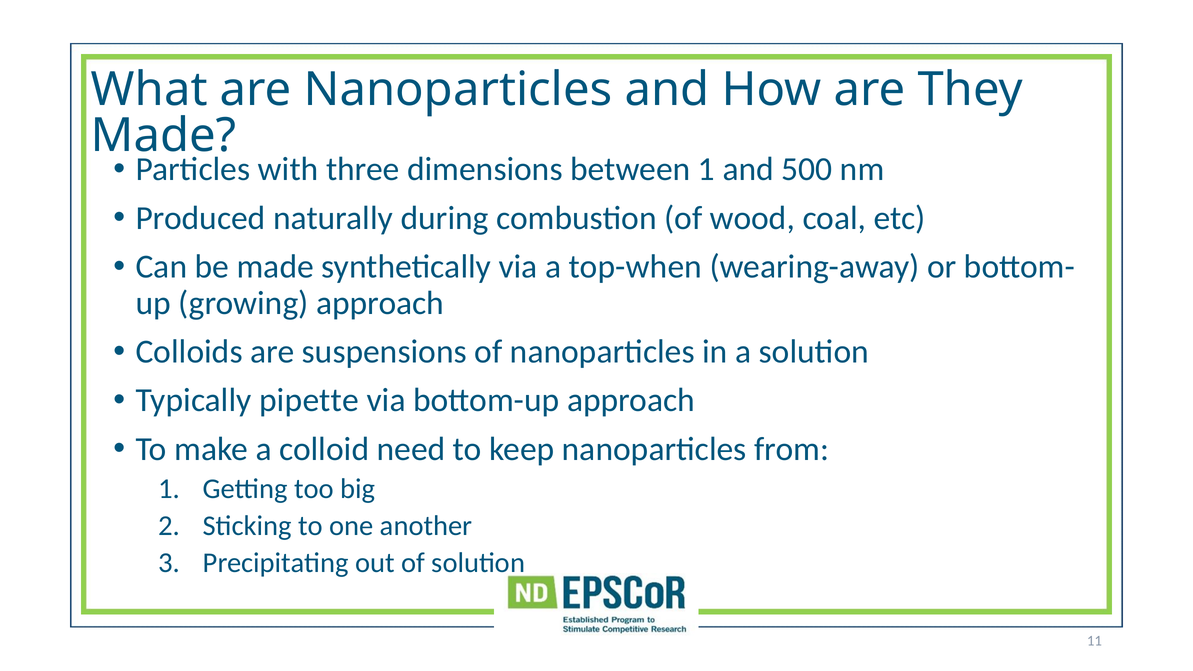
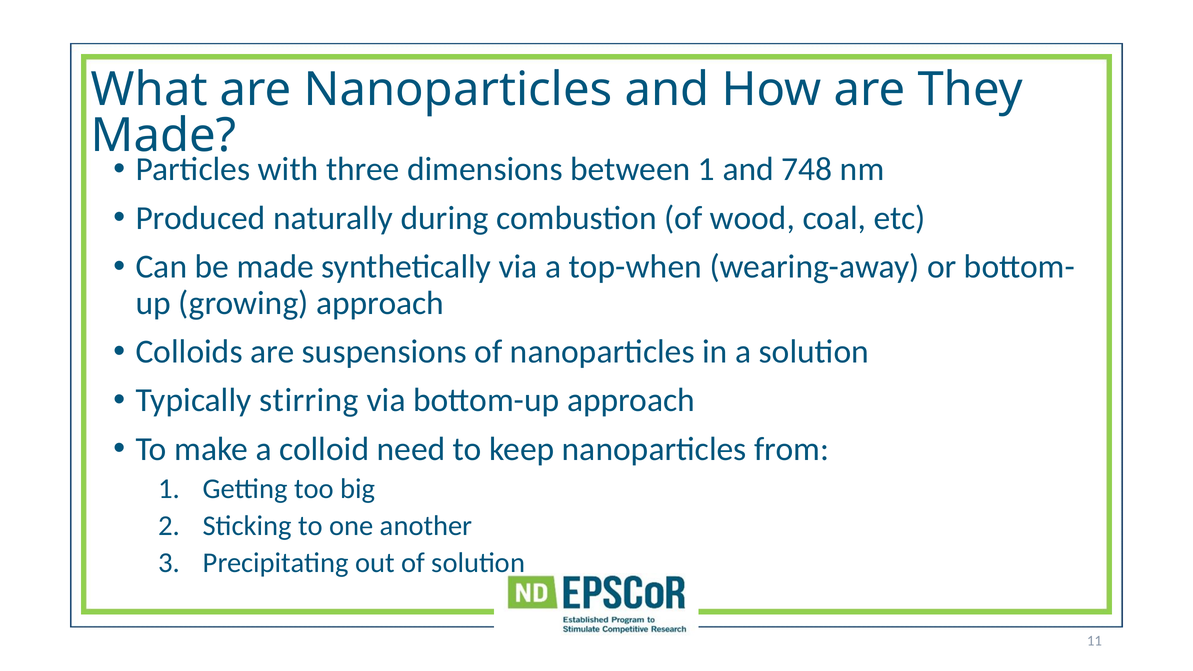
500: 500 -> 748
pipette: pipette -> stirring
